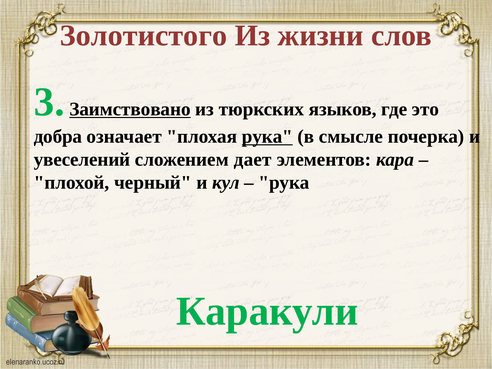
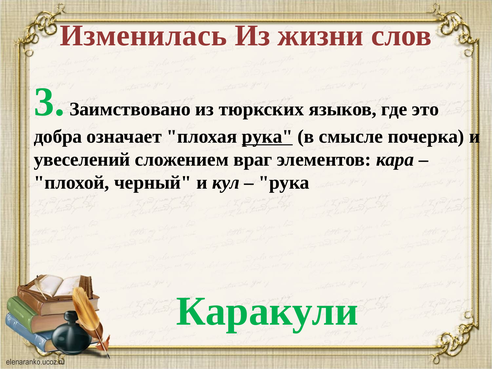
Золотистого: Золотистого -> Изменилась
Заимствовано underline: present -> none
дает: дает -> враг
